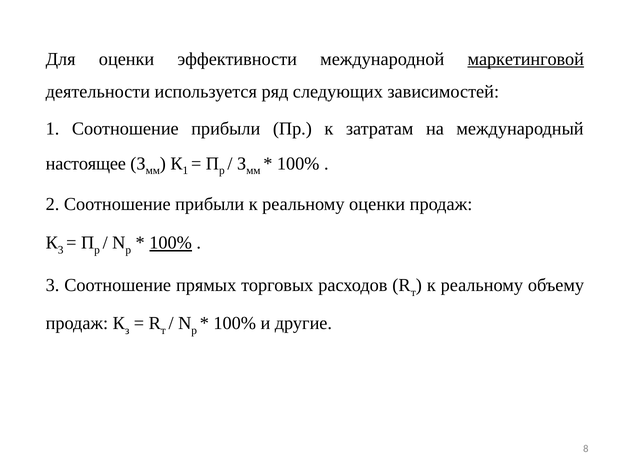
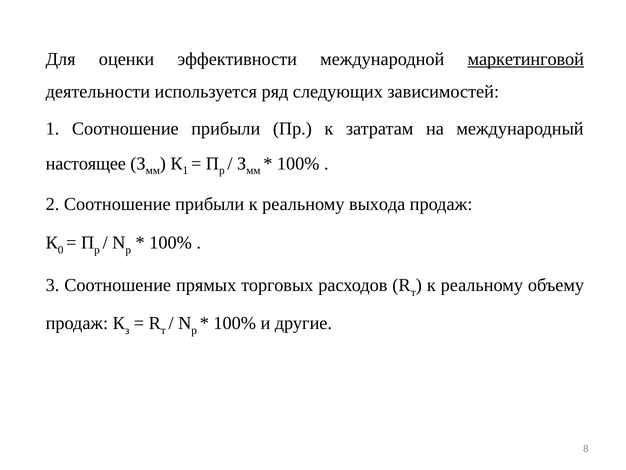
реальному оценки: оценки -> выхода
К 3: 3 -> 0
100% at (171, 243) underline: present -> none
